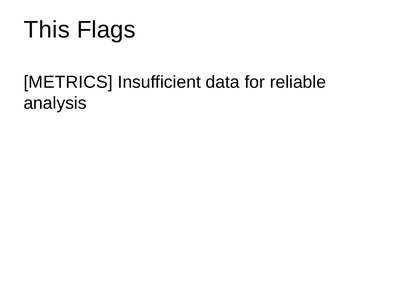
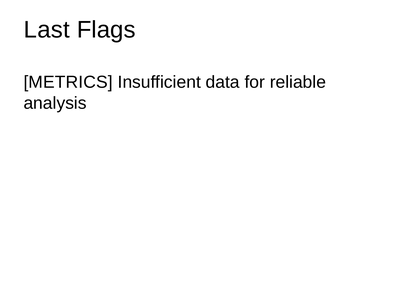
This: This -> Last
